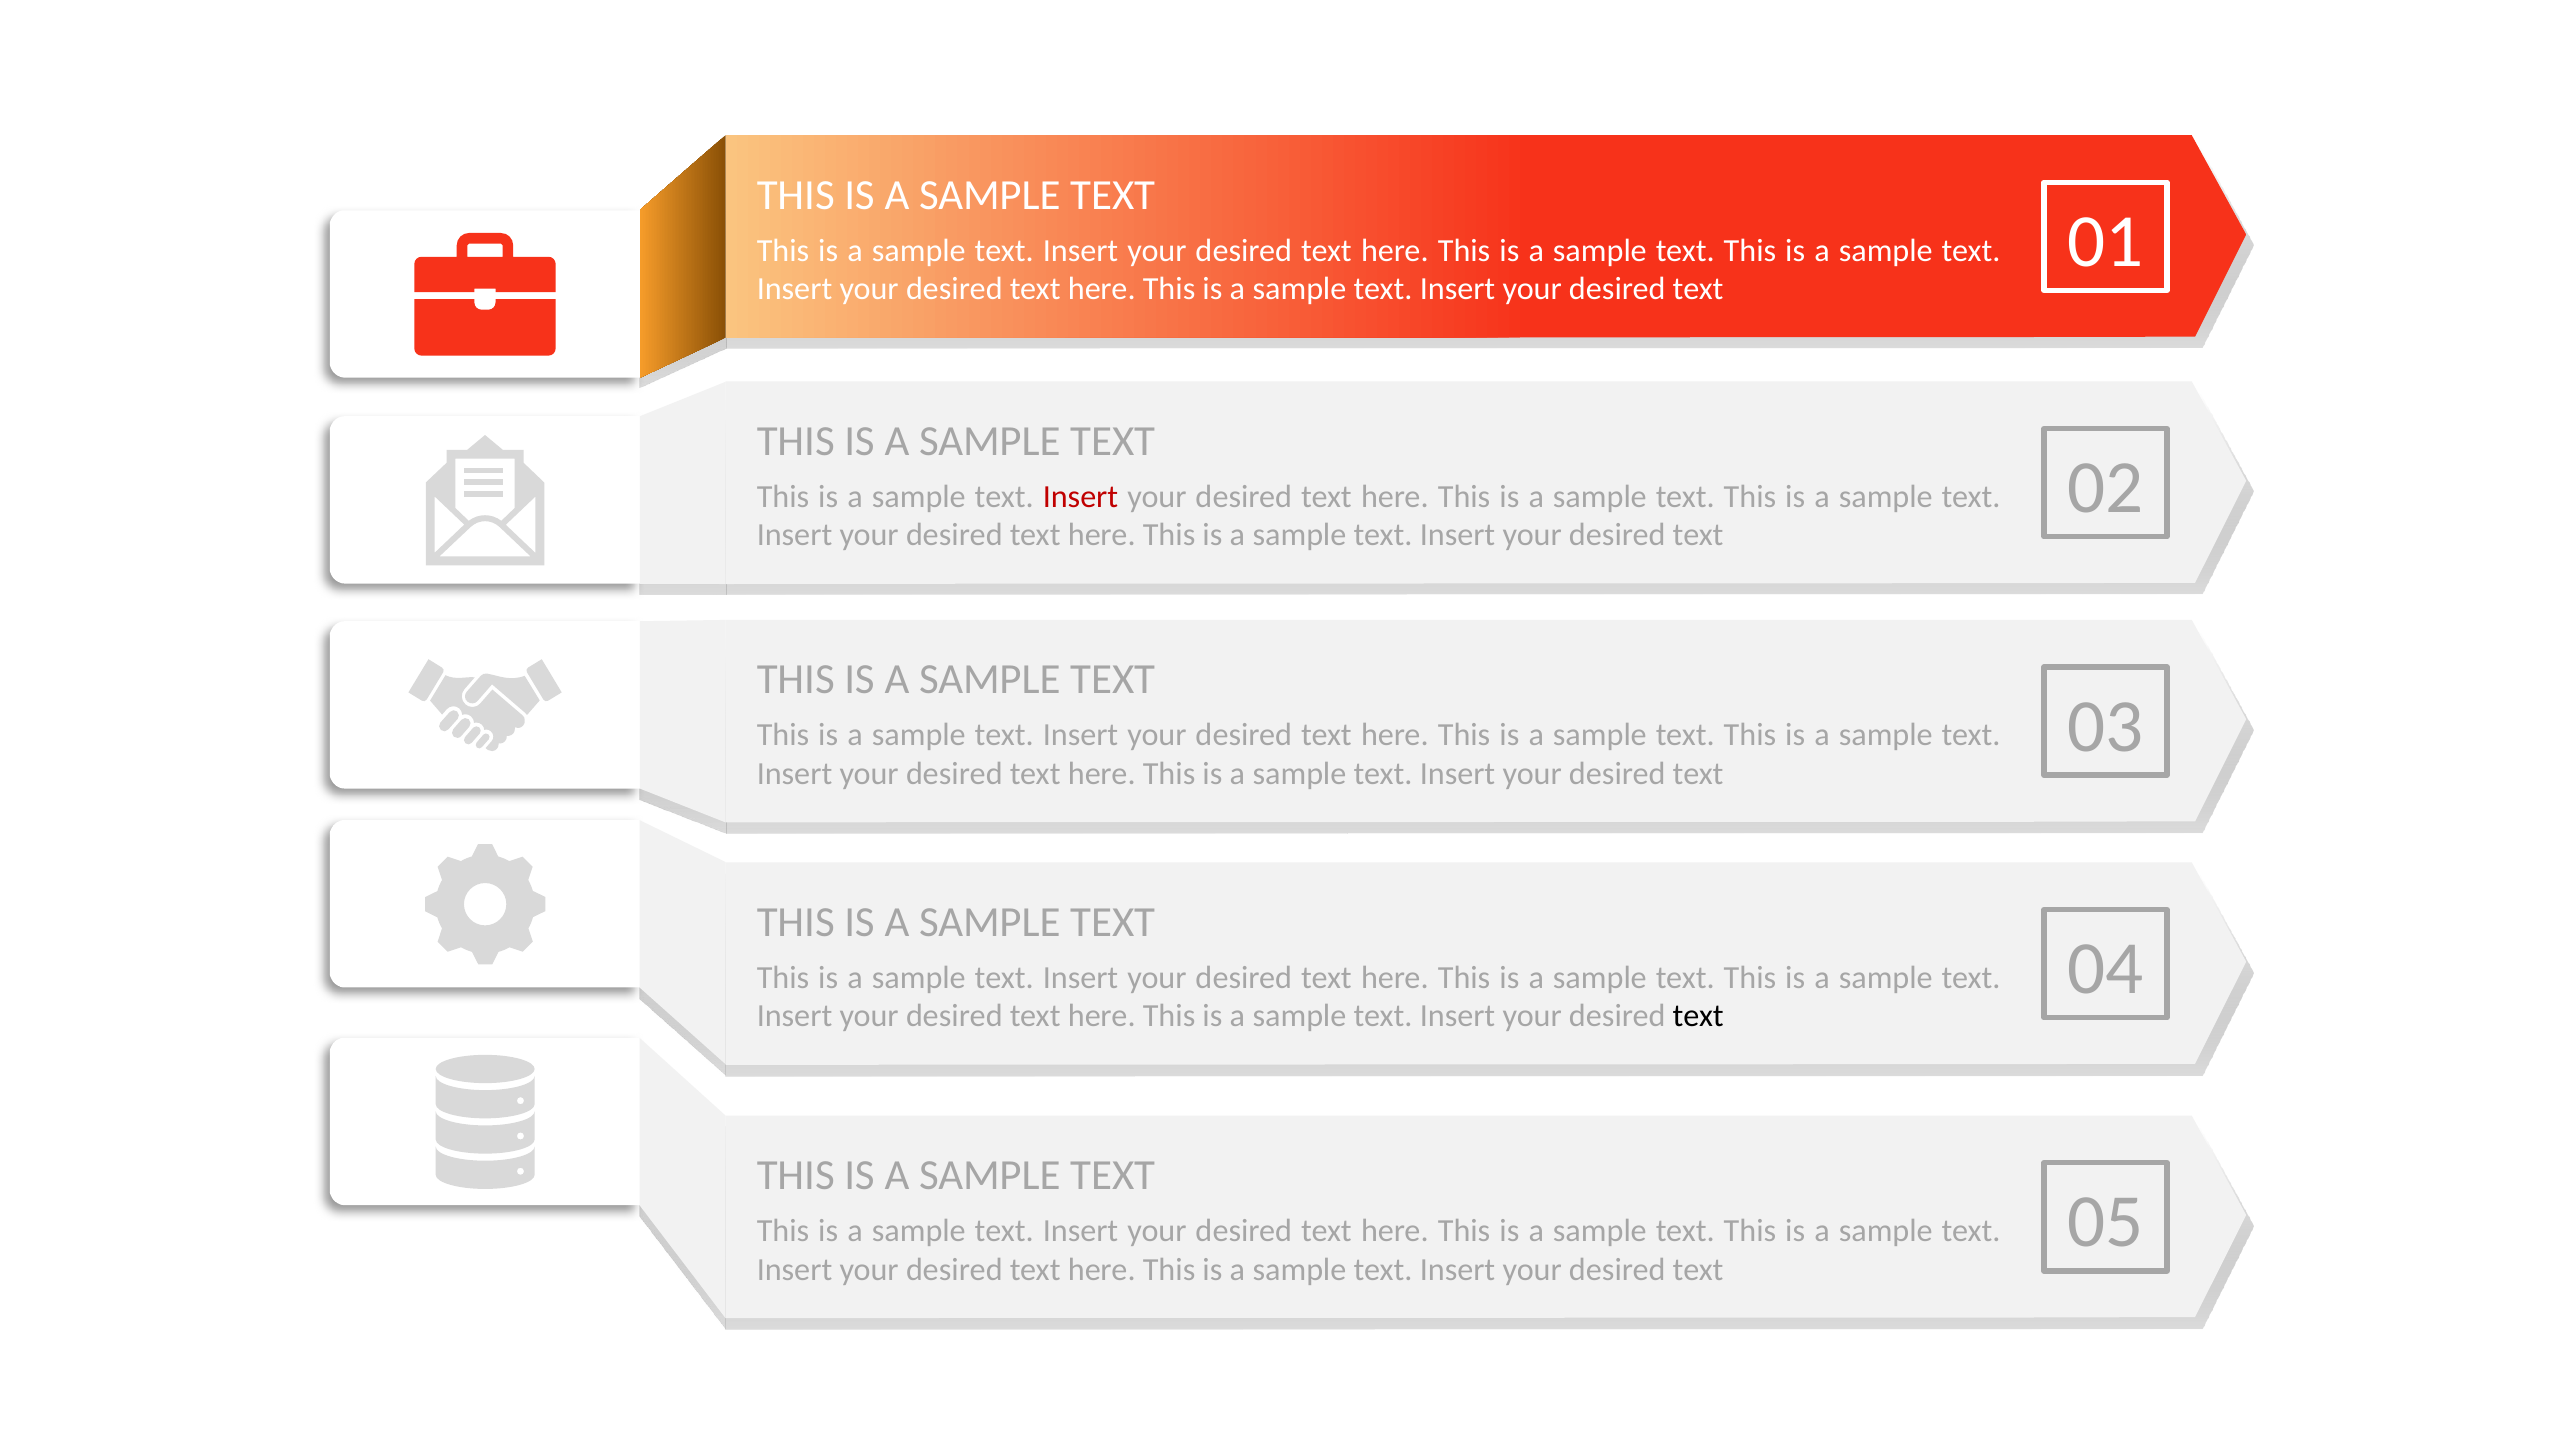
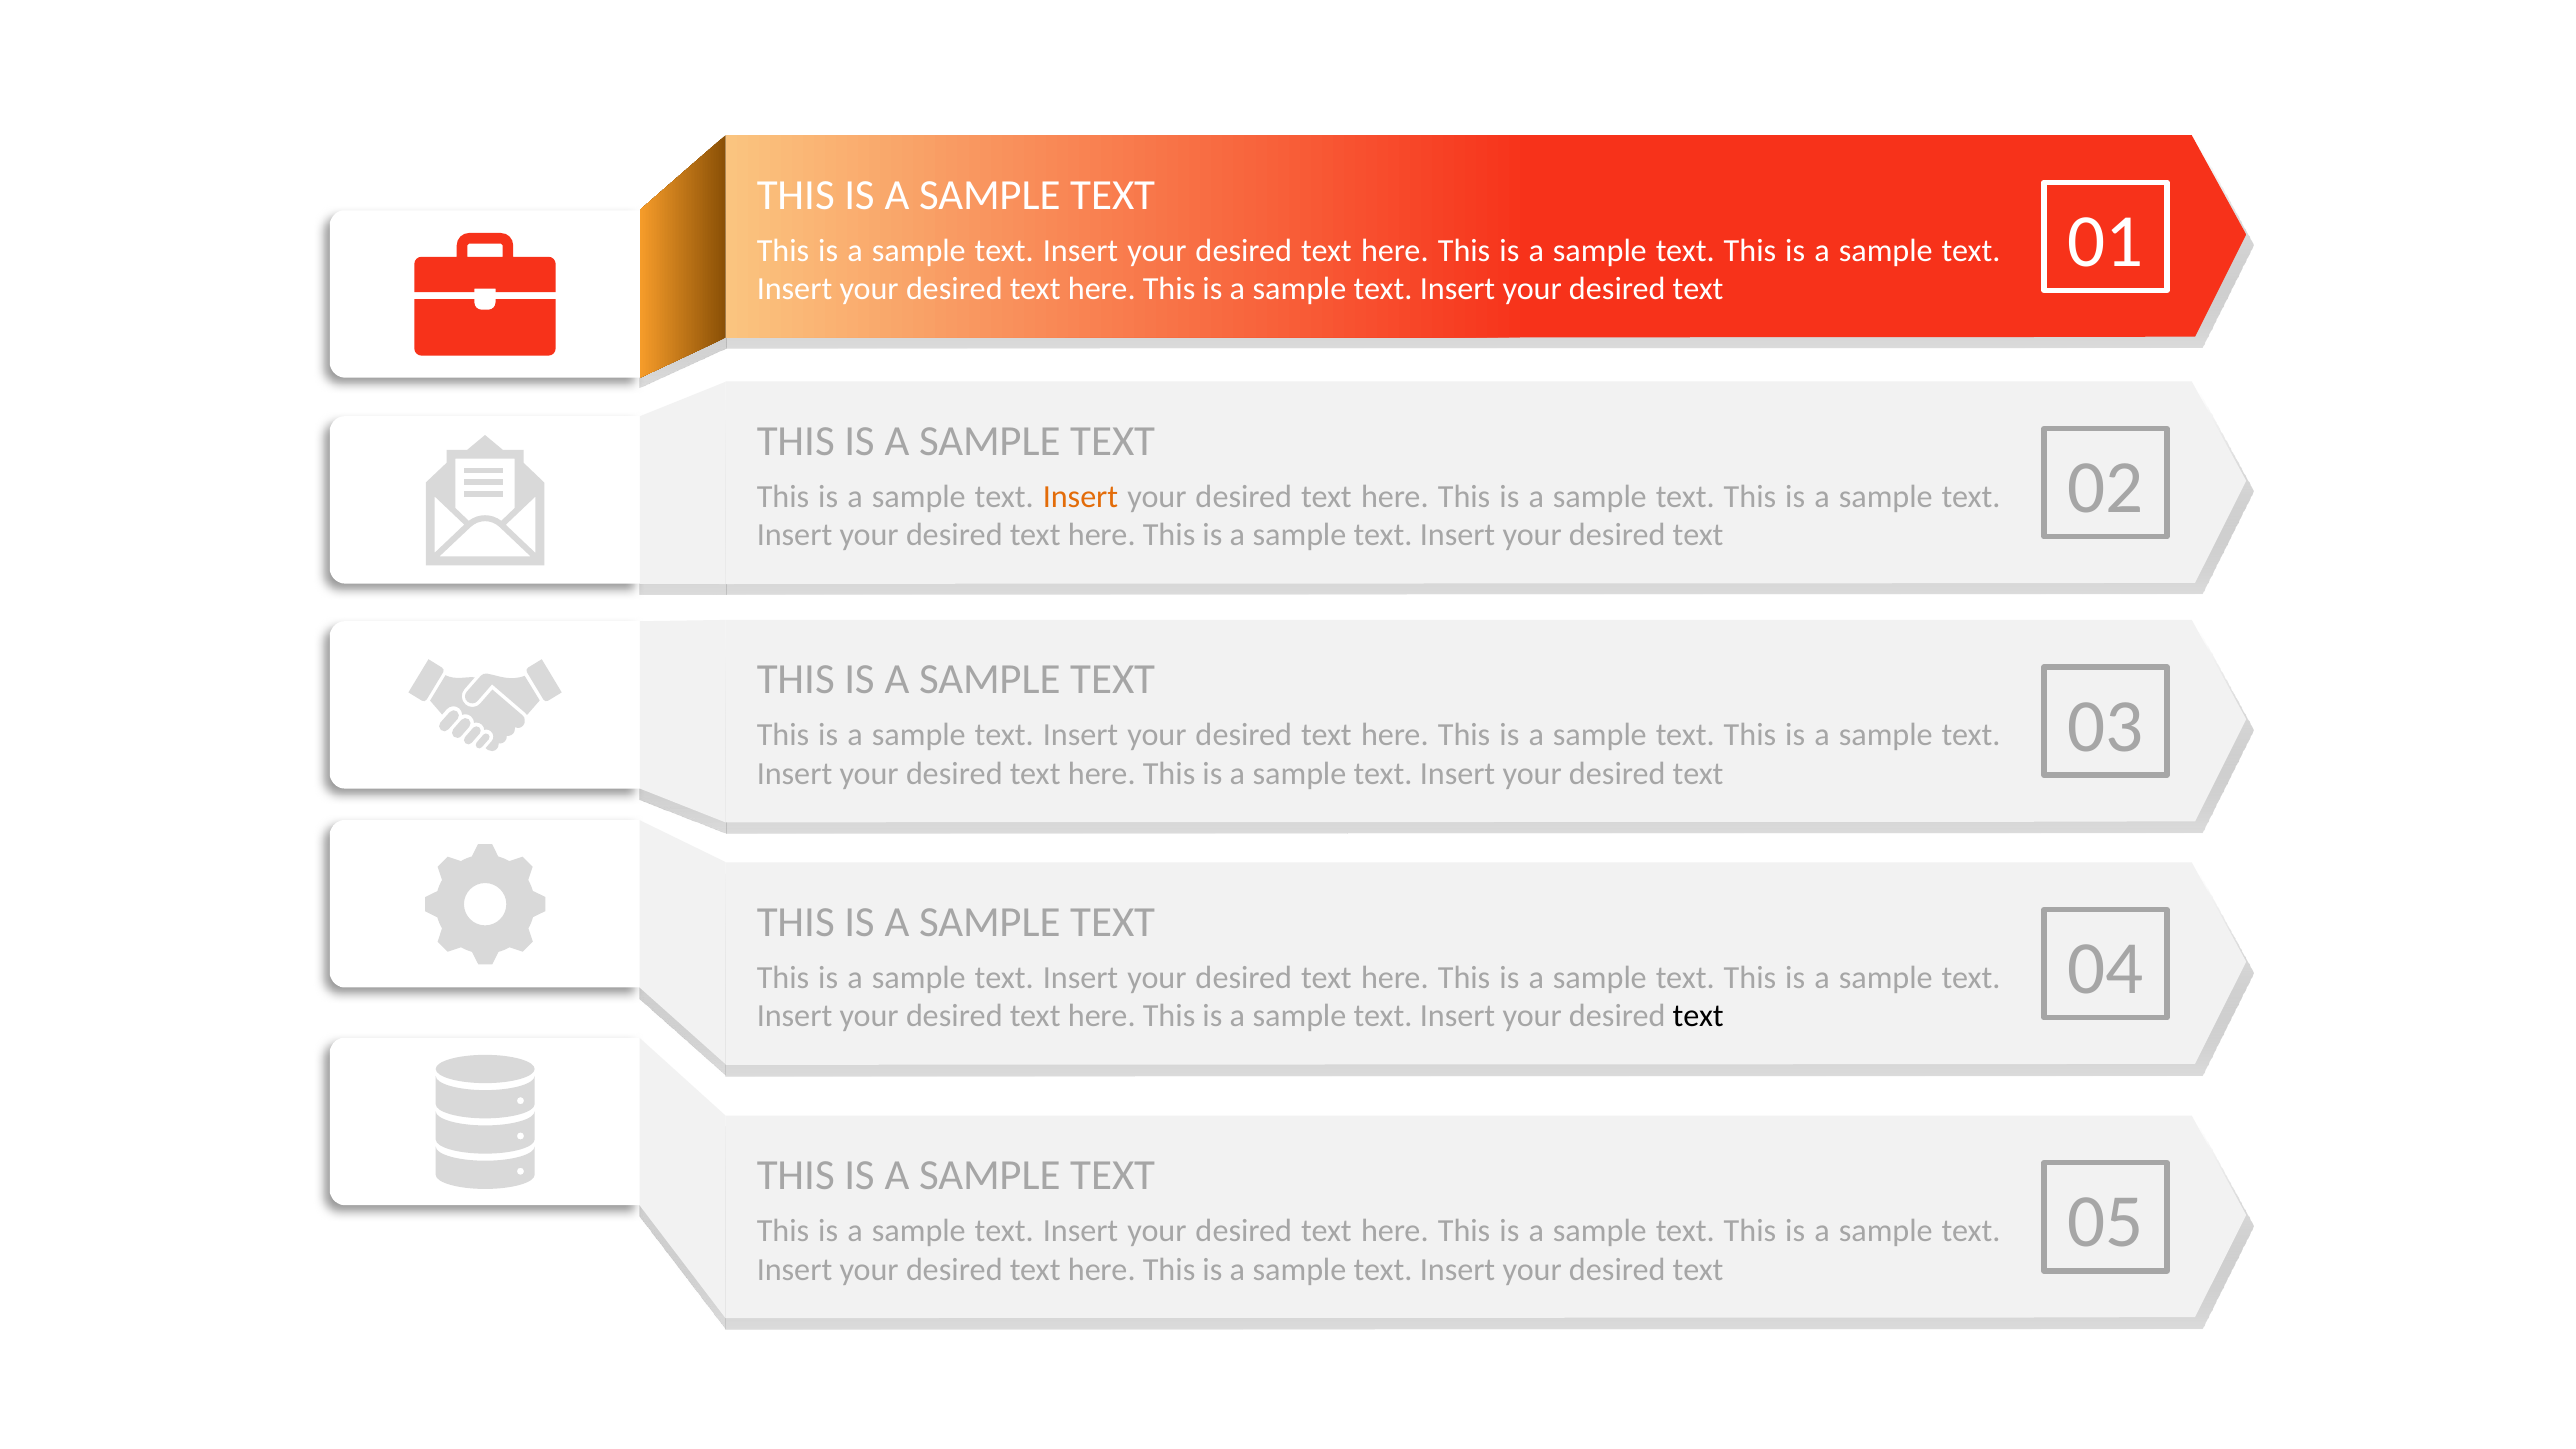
Insert at (1080, 497) colour: red -> orange
